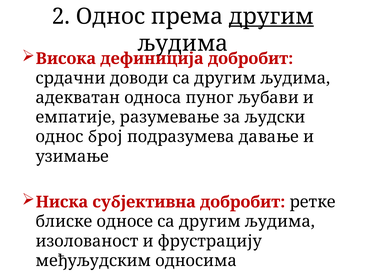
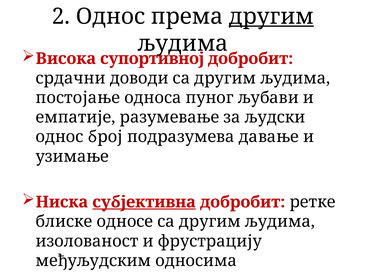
дефиниција: дефиниција -> супортивној
адекватан: адекватан -> постојање
субјективна underline: none -> present
